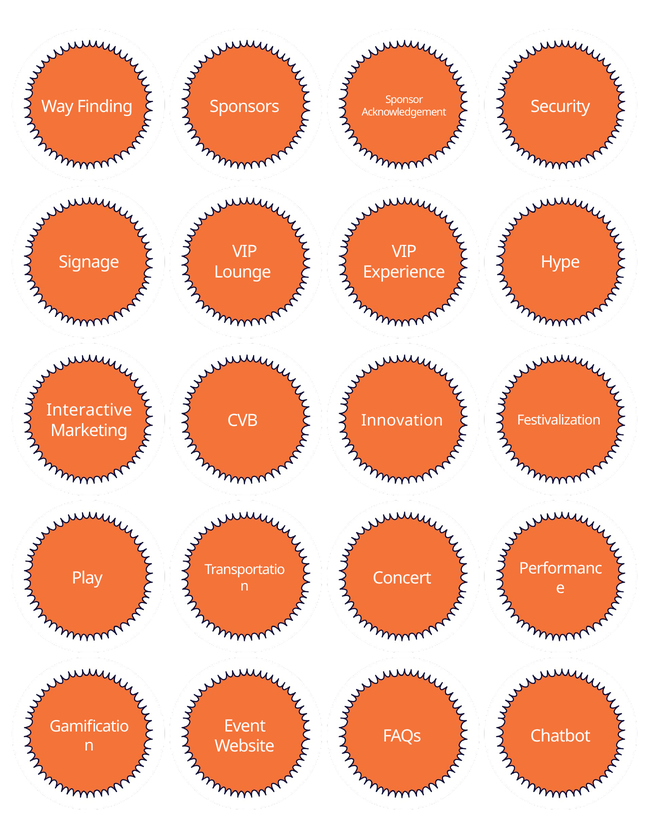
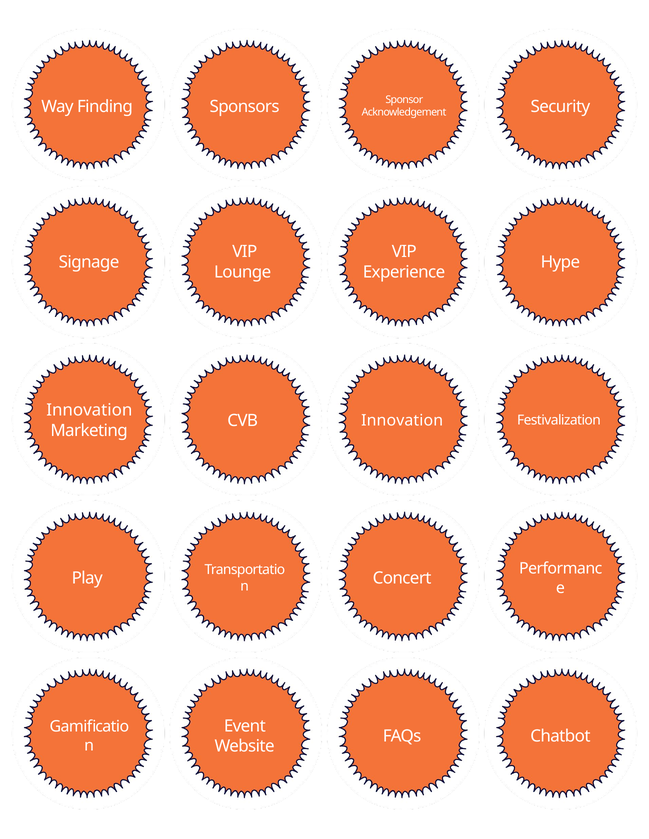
Interactive at (89, 411): Interactive -> Innovation
